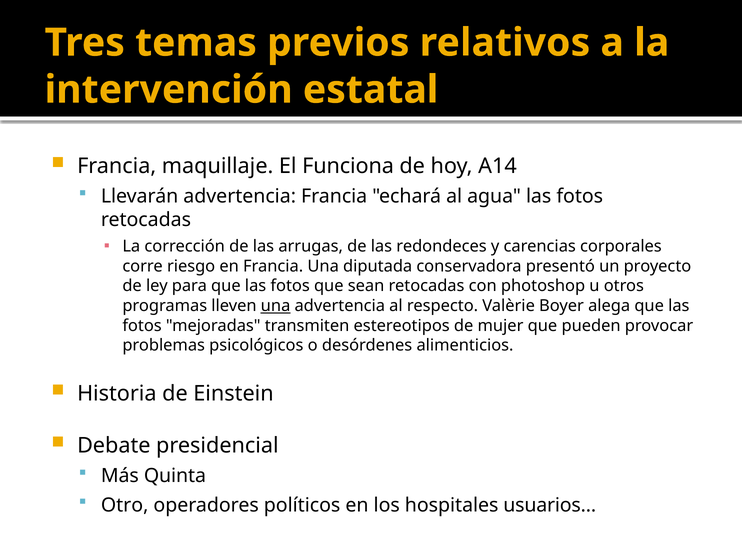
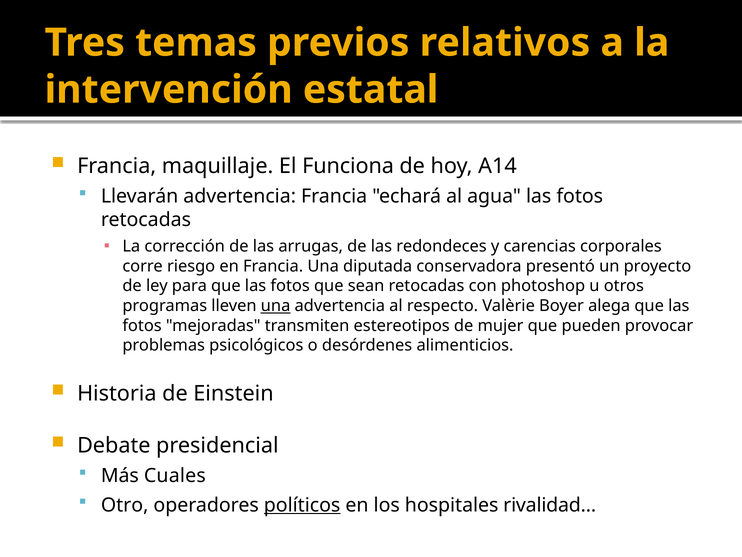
Quinta: Quinta -> Cuales
políticos underline: none -> present
usuarios…: usuarios… -> rivalidad…
